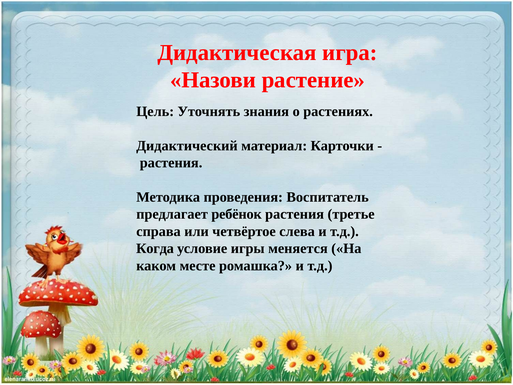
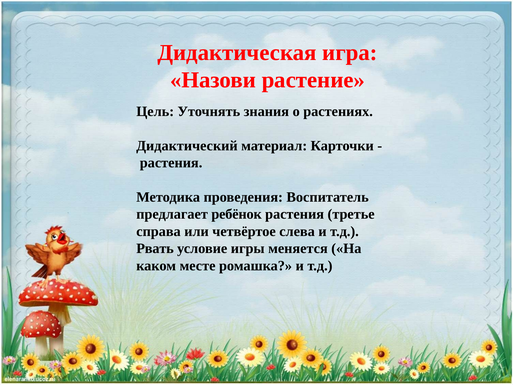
Когда: Когда -> Рвать
